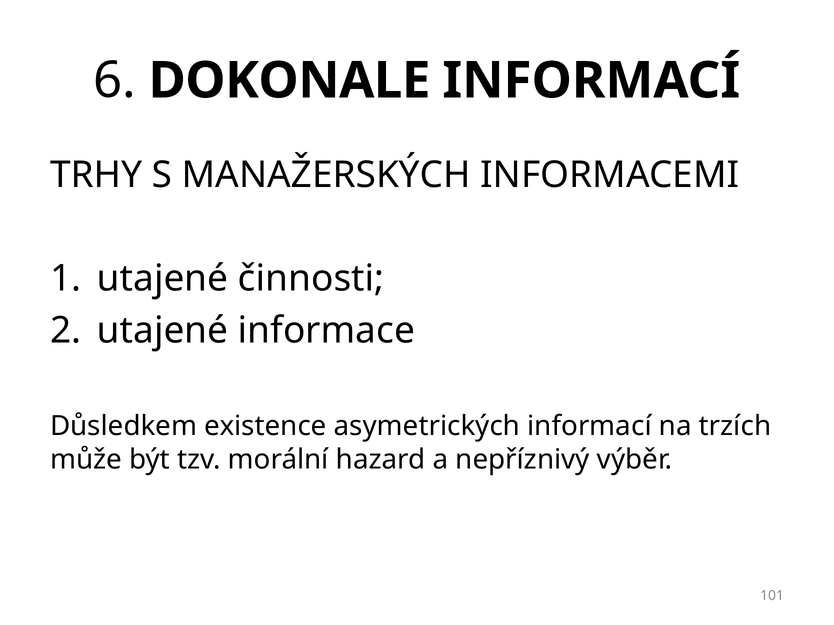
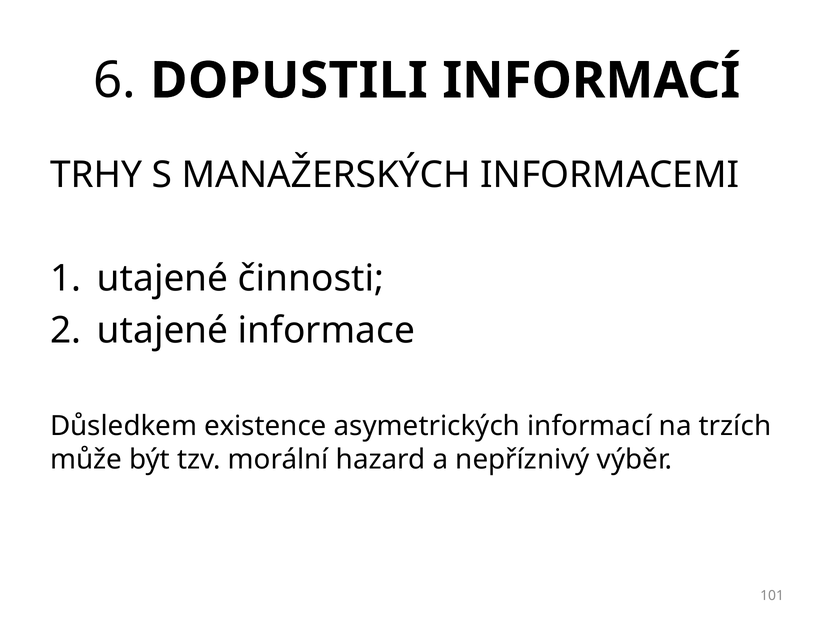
DOKONALE: DOKONALE -> DOPUSTILI
